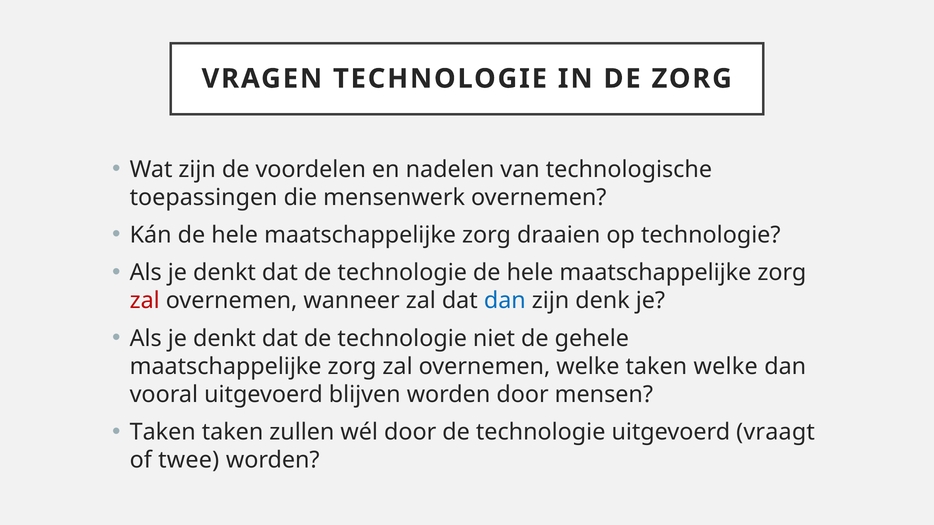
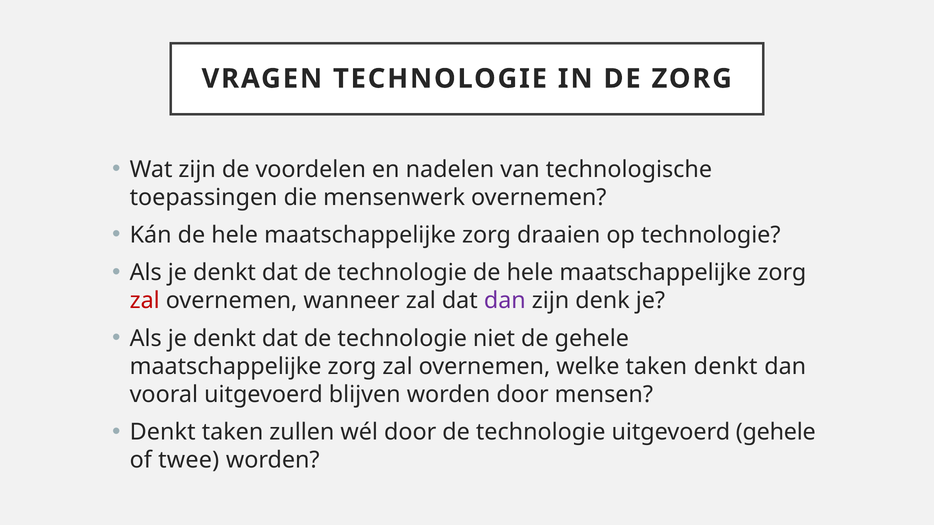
dan at (505, 301) colour: blue -> purple
taken welke: welke -> denkt
Taken at (163, 433): Taken -> Denkt
uitgevoerd vraagt: vraagt -> gehele
